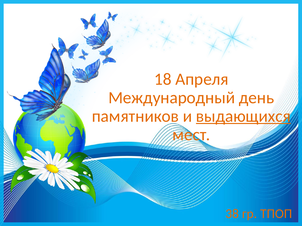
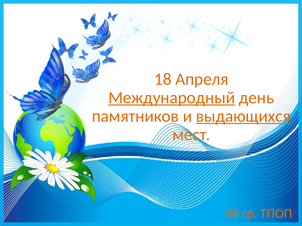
Международный underline: none -> present
